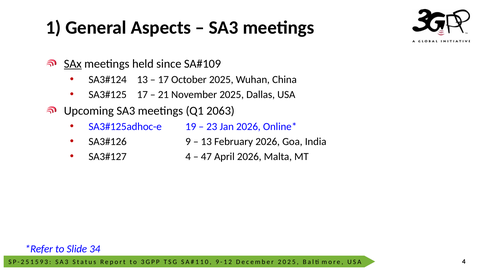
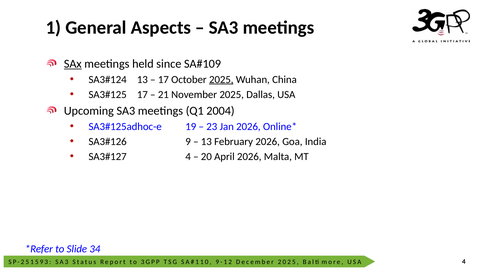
2025 at (221, 80) underline: none -> present
2063: 2063 -> 2004
47: 47 -> 20
